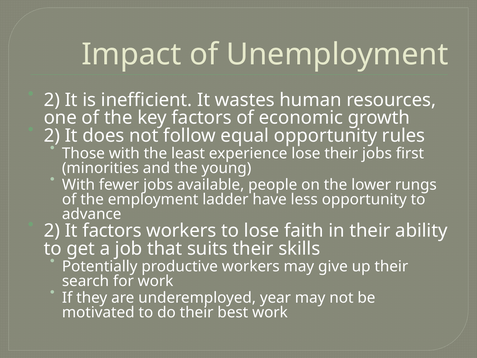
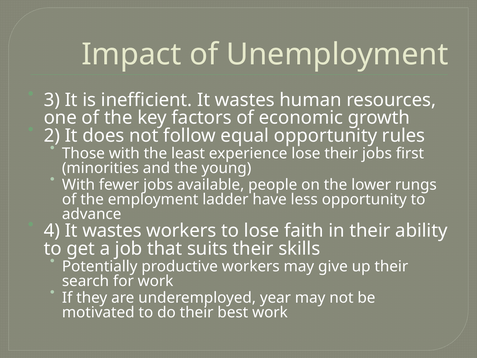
2 at (52, 100): 2 -> 3
2 at (52, 231): 2 -> 4
factors at (112, 231): factors -> wastes
